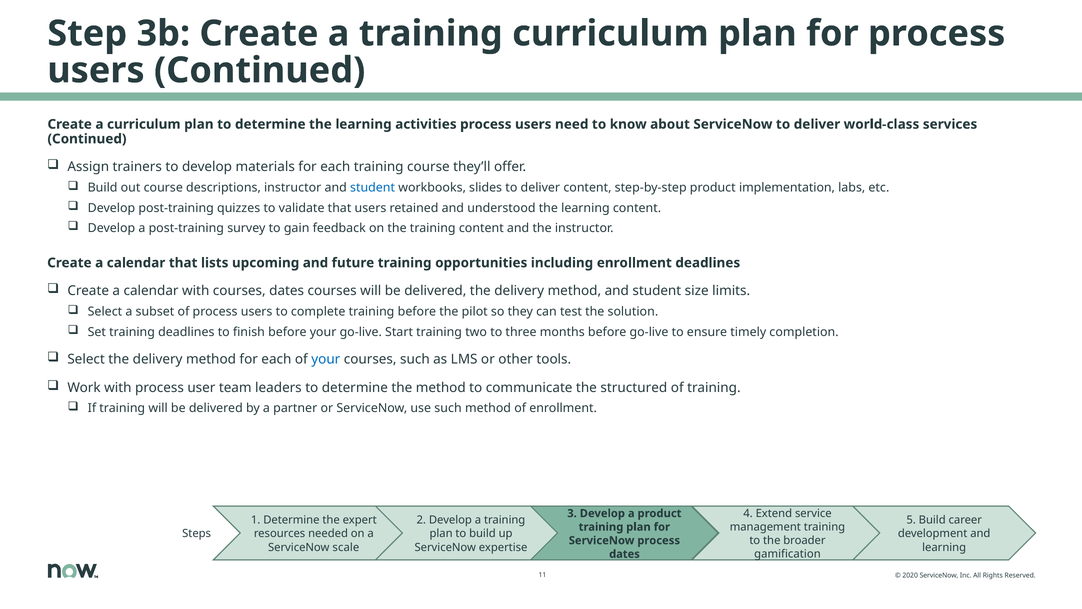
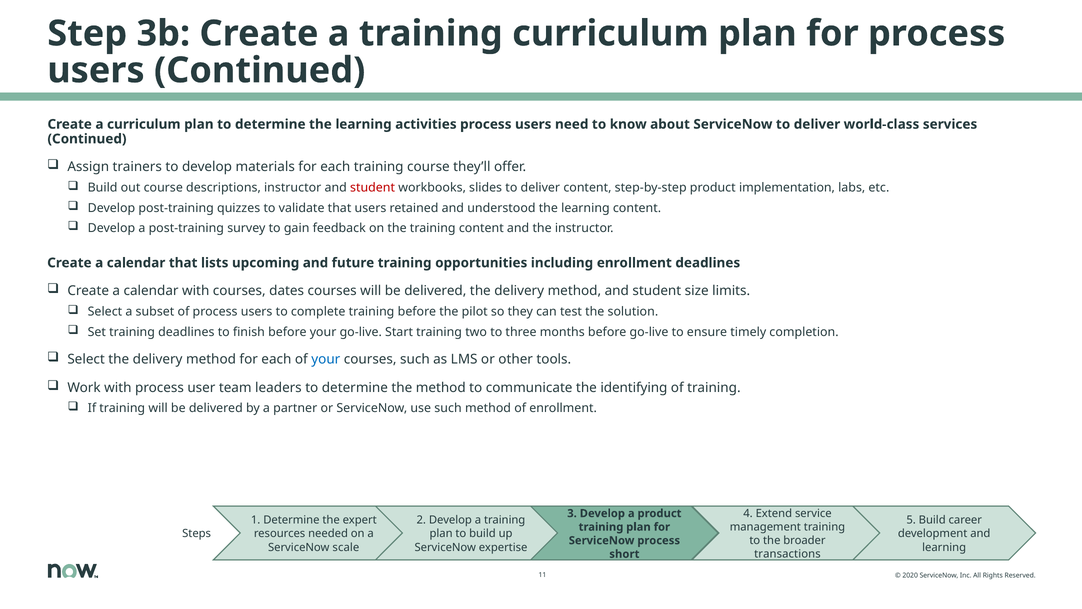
student at (373, 188) colour: blue -> red
structured: structured -> identifying
gamification: gamification -> transactions
dates at (624, 554): dates -> short
